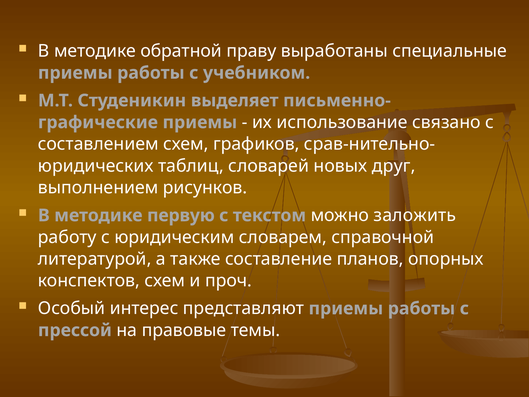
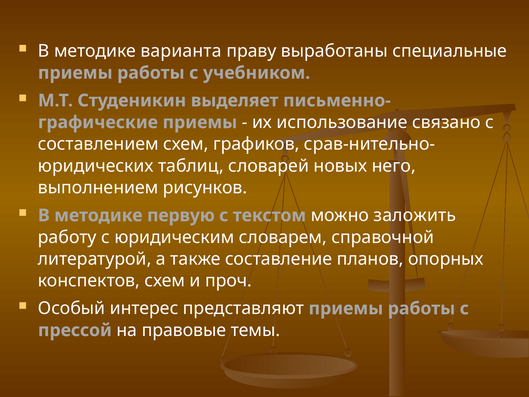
обратной: обратной -> варианта
друг: друг -> него
